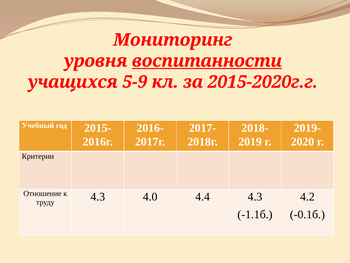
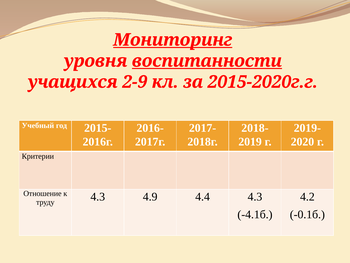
Мониторинг underline: none -> present
5-9: 5-9 -> 2-9
4.0: 4.0 -> 4.9
-1.1б: -1.1б -> -4.1б
